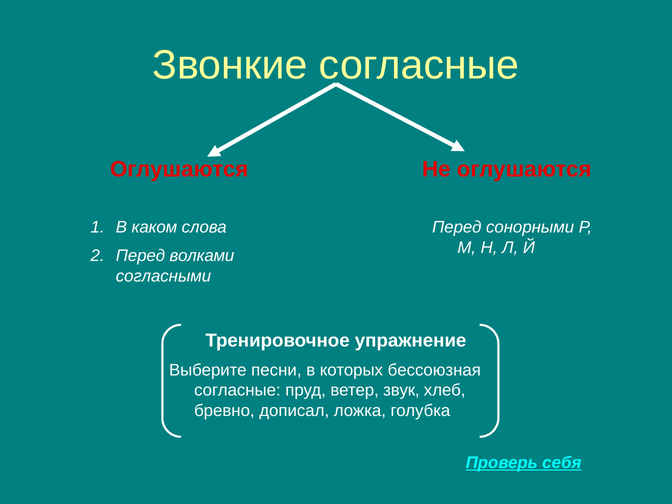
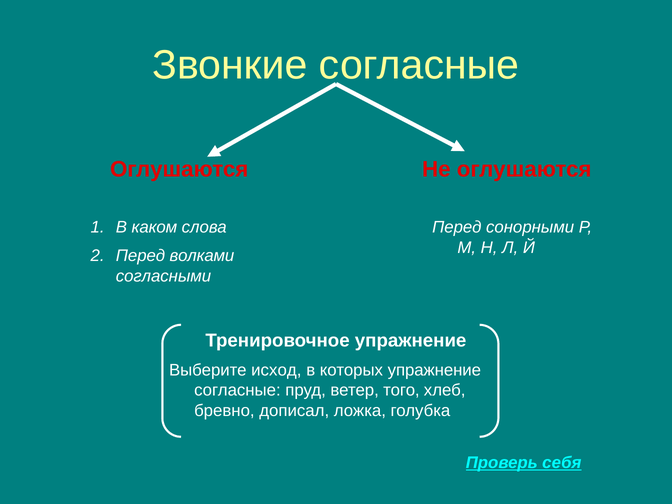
песни: песни -> исход
которых бессоюзная: бессоюзная -> упражнение
звук: звук -> того
